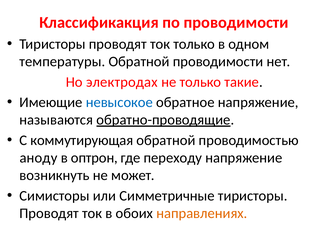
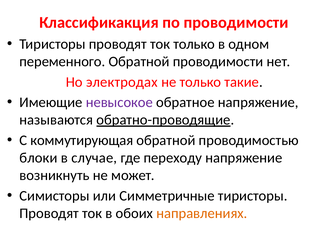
температуры: температуры -> переменного
невысокое colour: blue -> purple
аноду: аноду -> блоки
оптрон: оптрон -> случае
